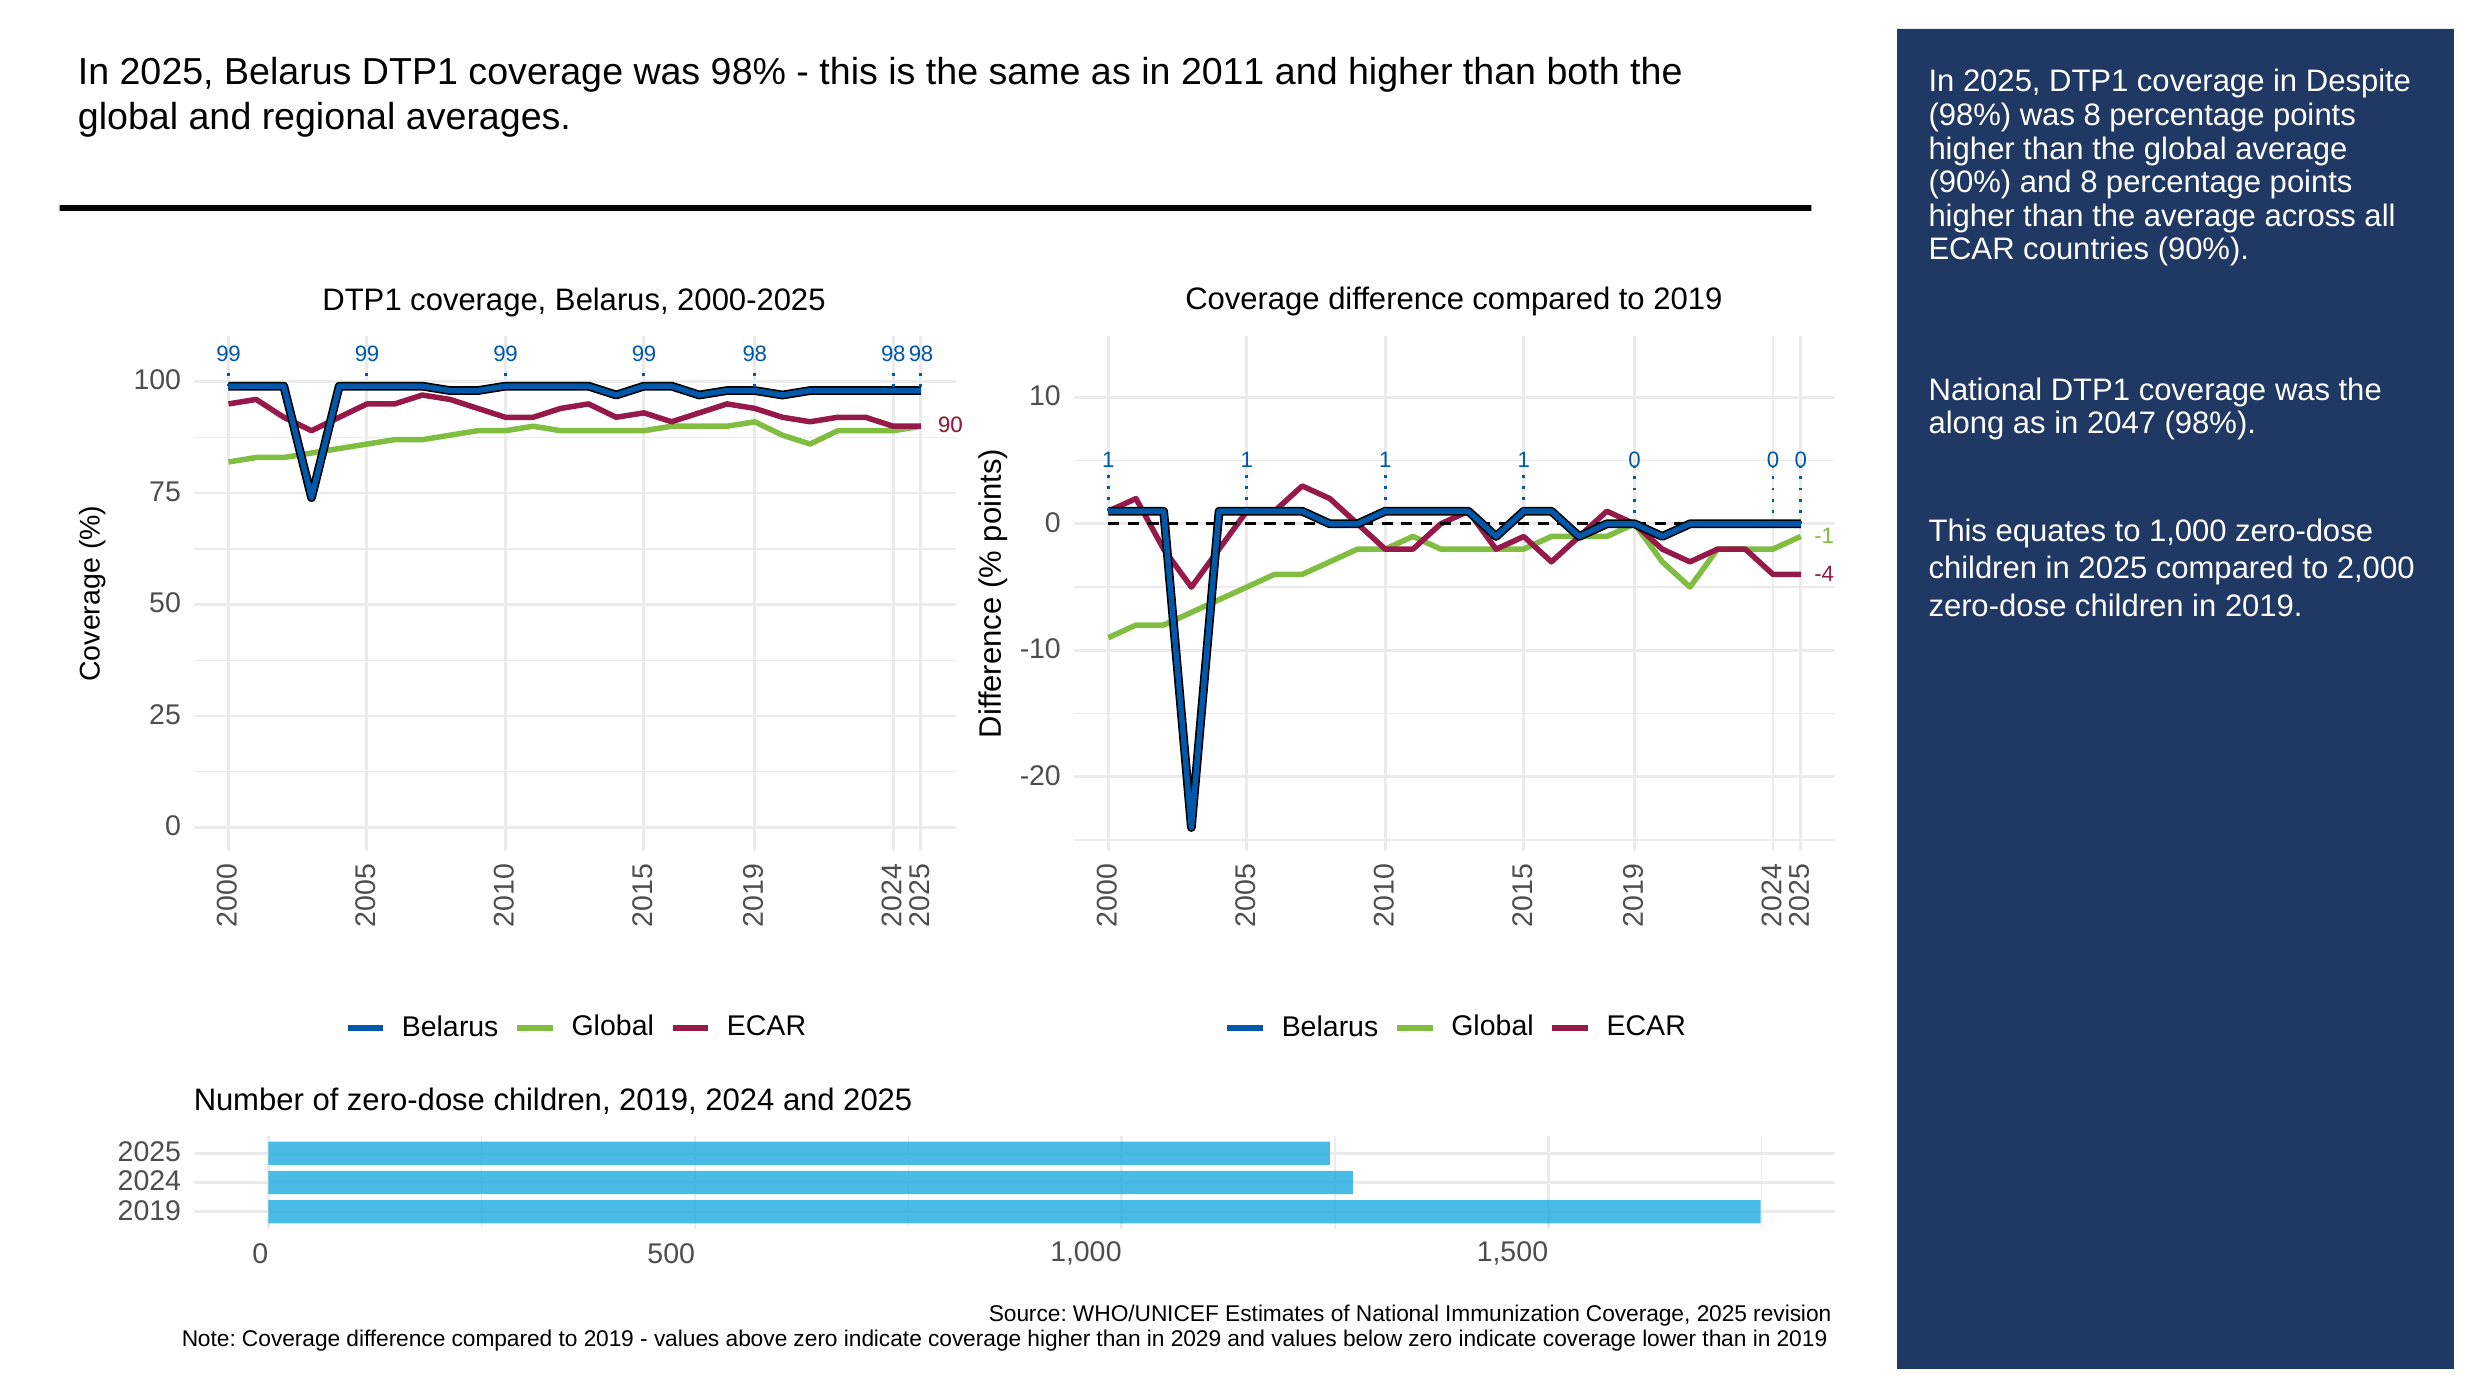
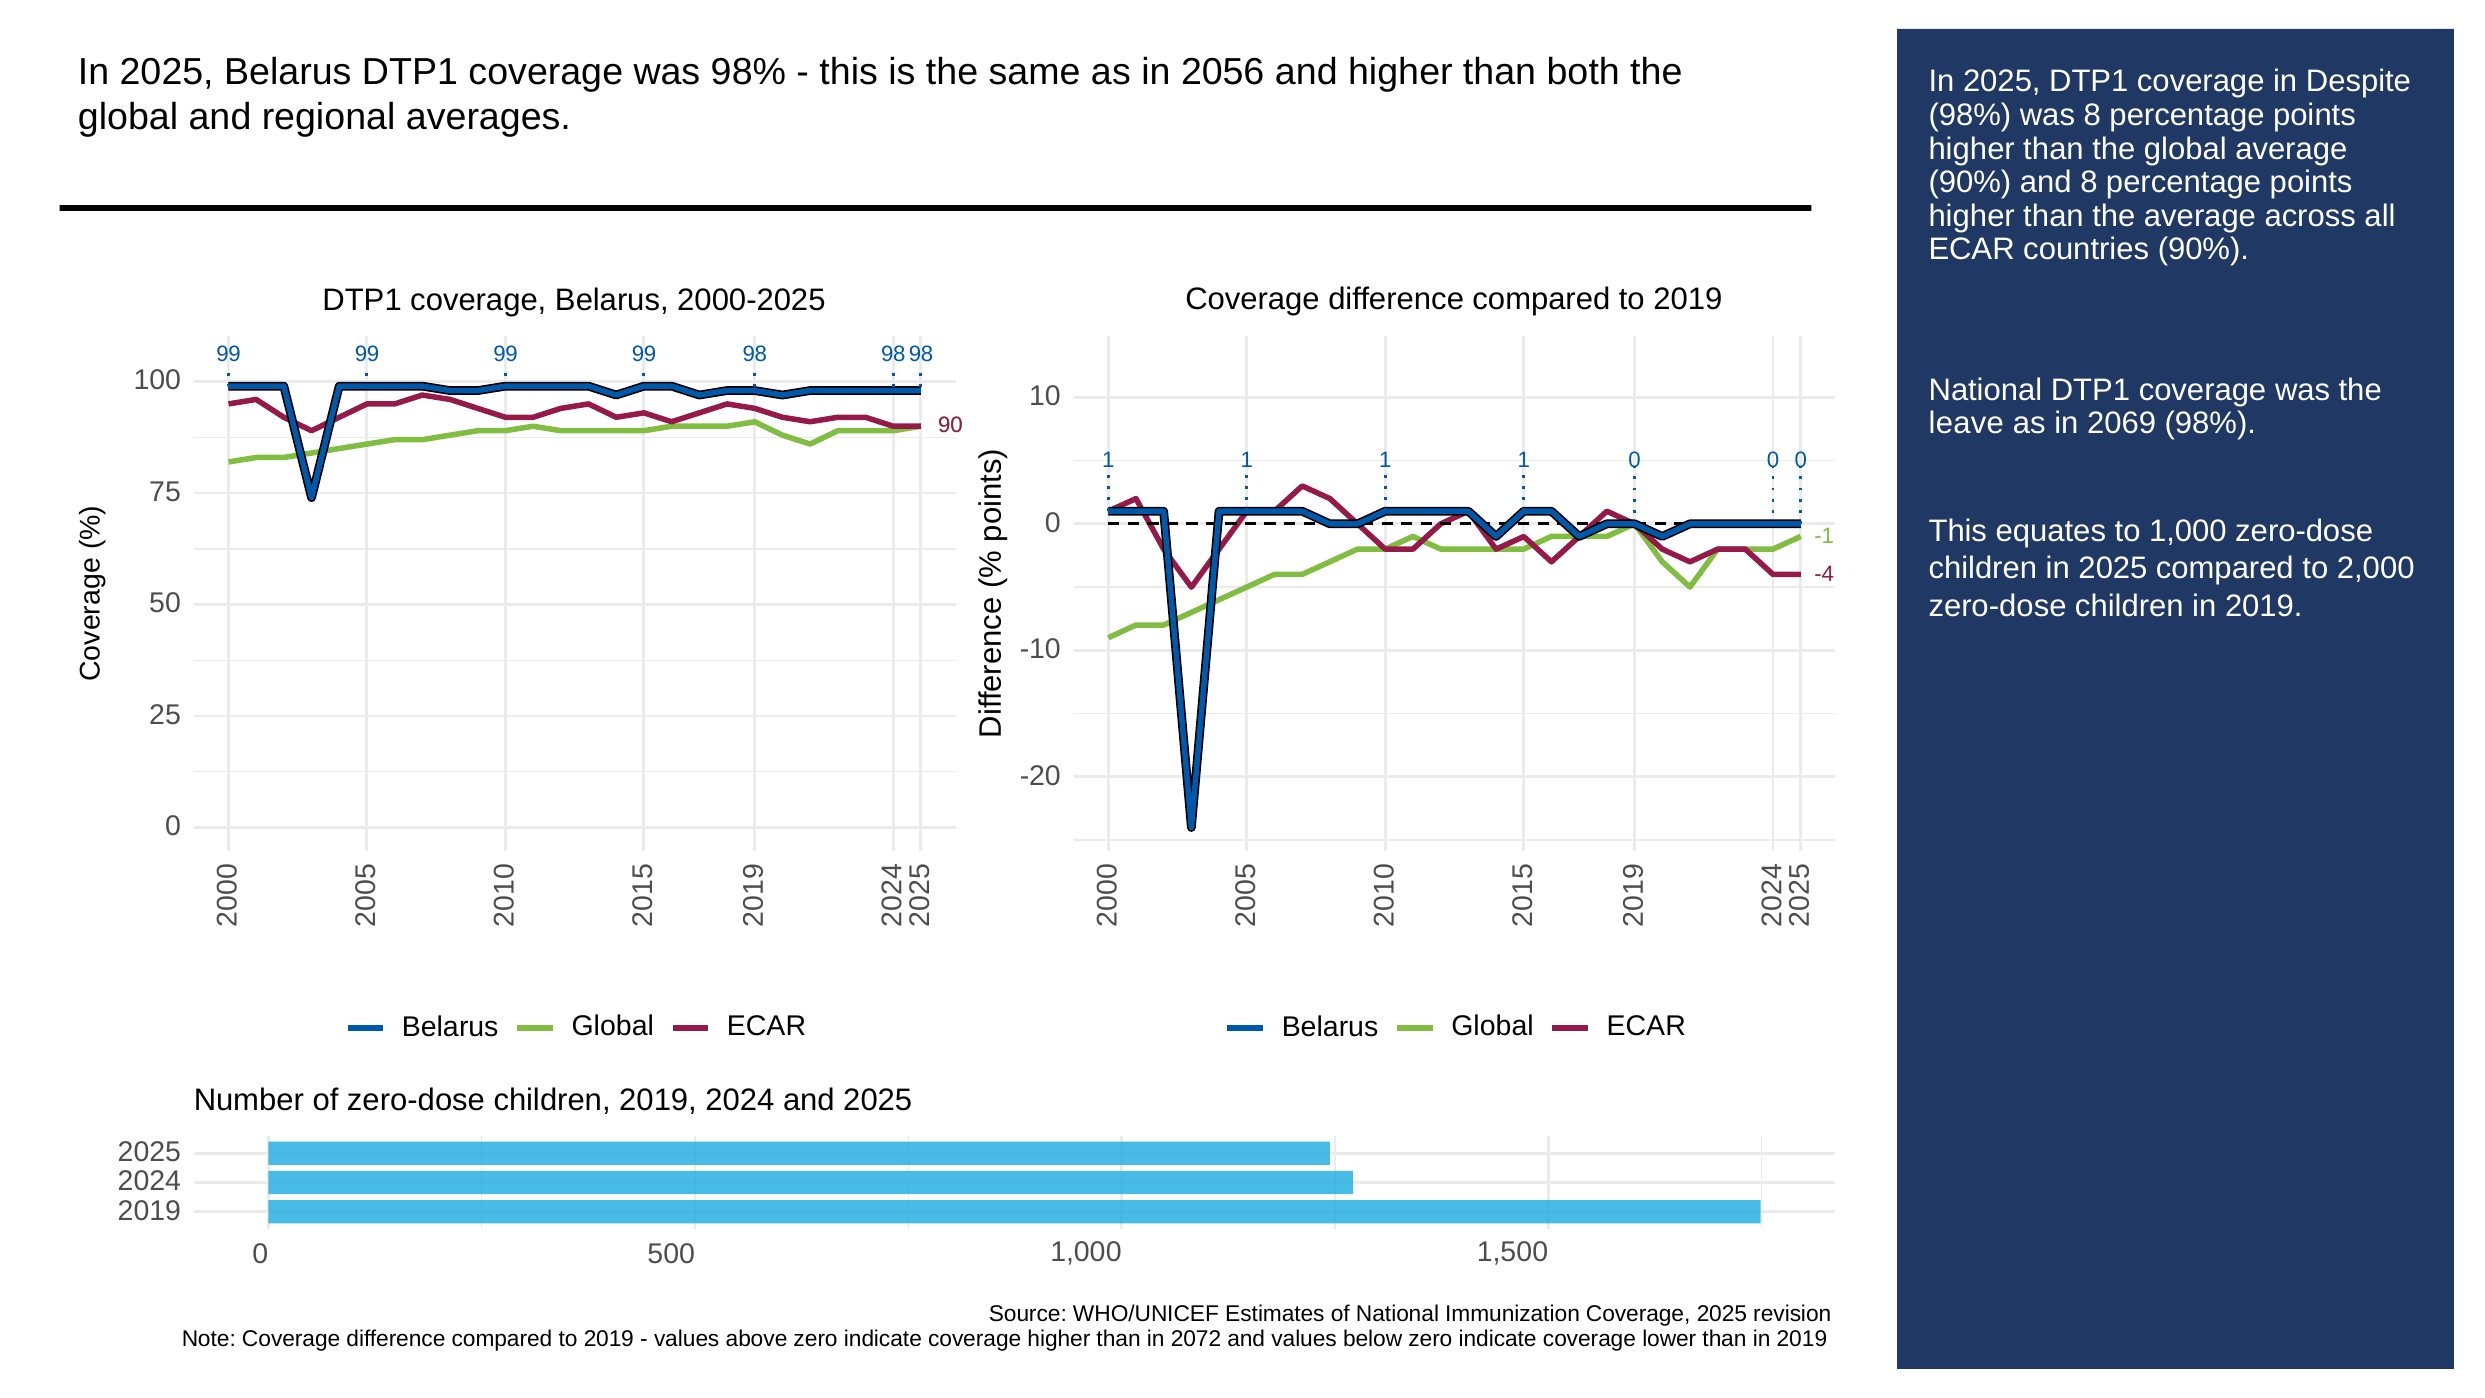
2011: 2011 -> 2056
along: along -> leave
2047: 2047 -> 2069
2029: 2029 -> 2072
